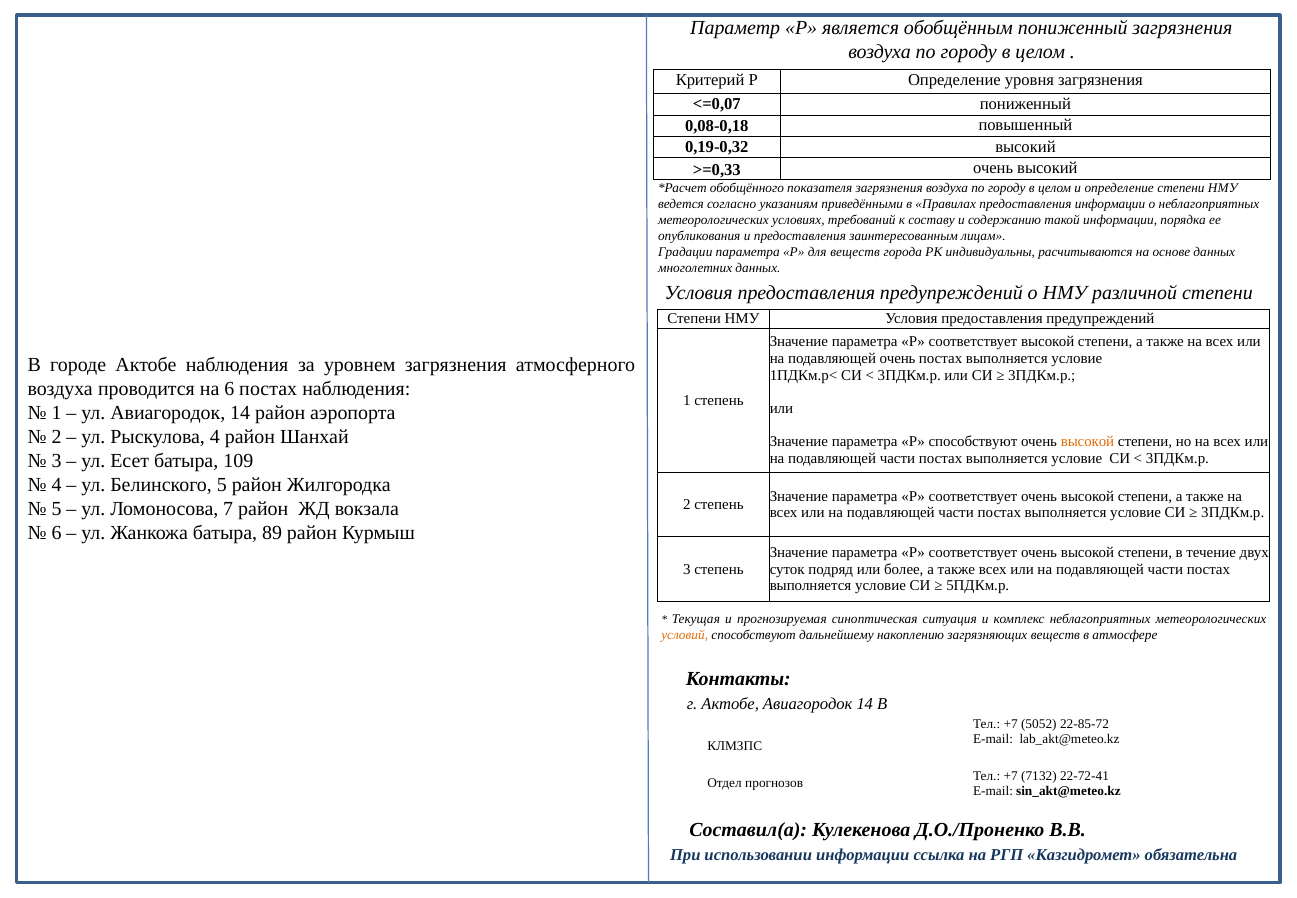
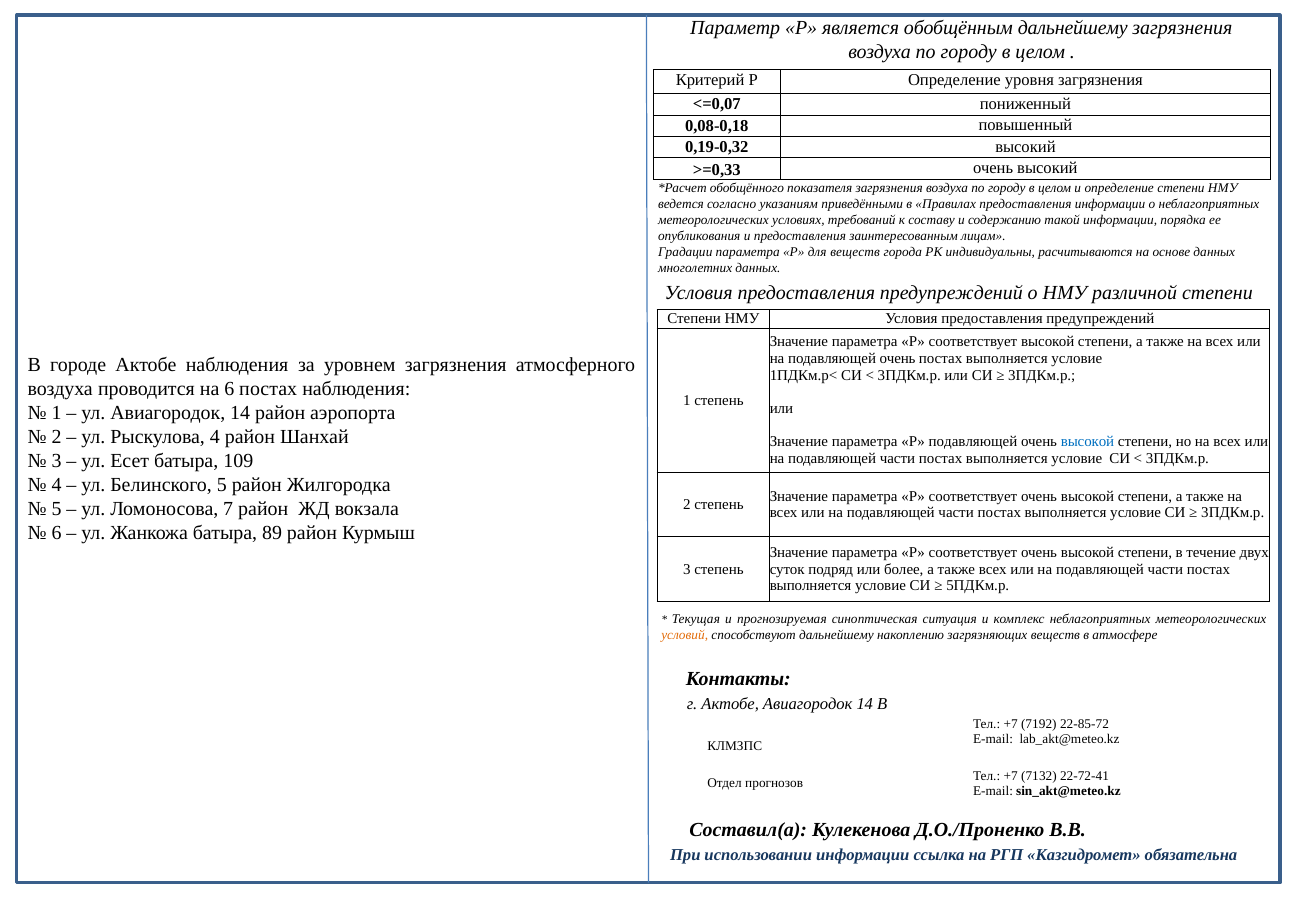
обобщённым пониженный: пониженный -> дальнейшему
Р способствуют: способствуют -> подавляющей
высокой at (1088, 442) colour: orange -> blue
5052: 5052 -> 7192
